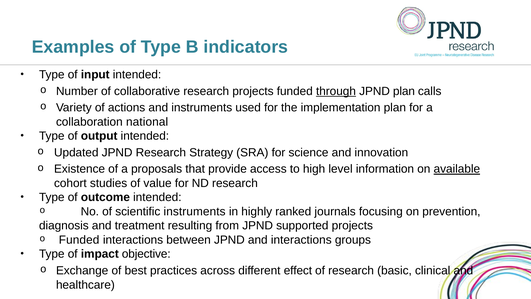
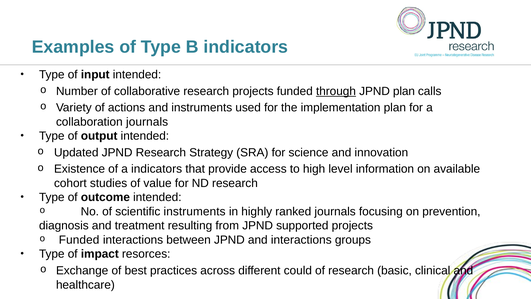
collaboration national: national -> journals
a proposals: proposals -> indicators
available underline: present -> none
objective: objective -> resorces
effect: effect -> could
